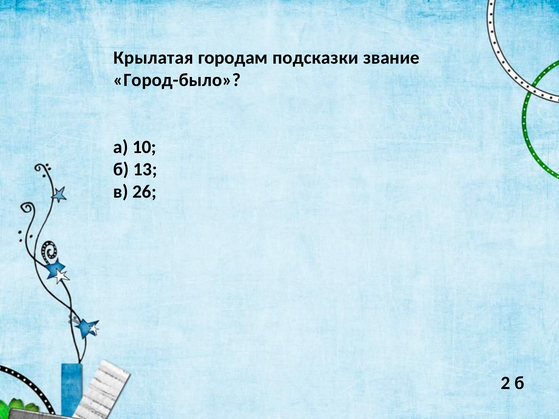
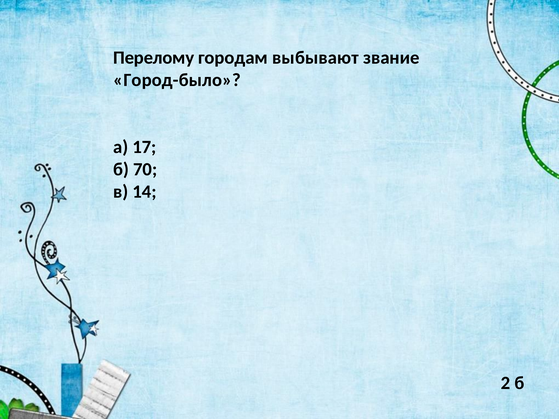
Крылатая: Крылатая -> Перелому
подсказки: подсказки -> выбывают
10: 10 -> 17
13: 13 -> 70
26: 26 -> 14
